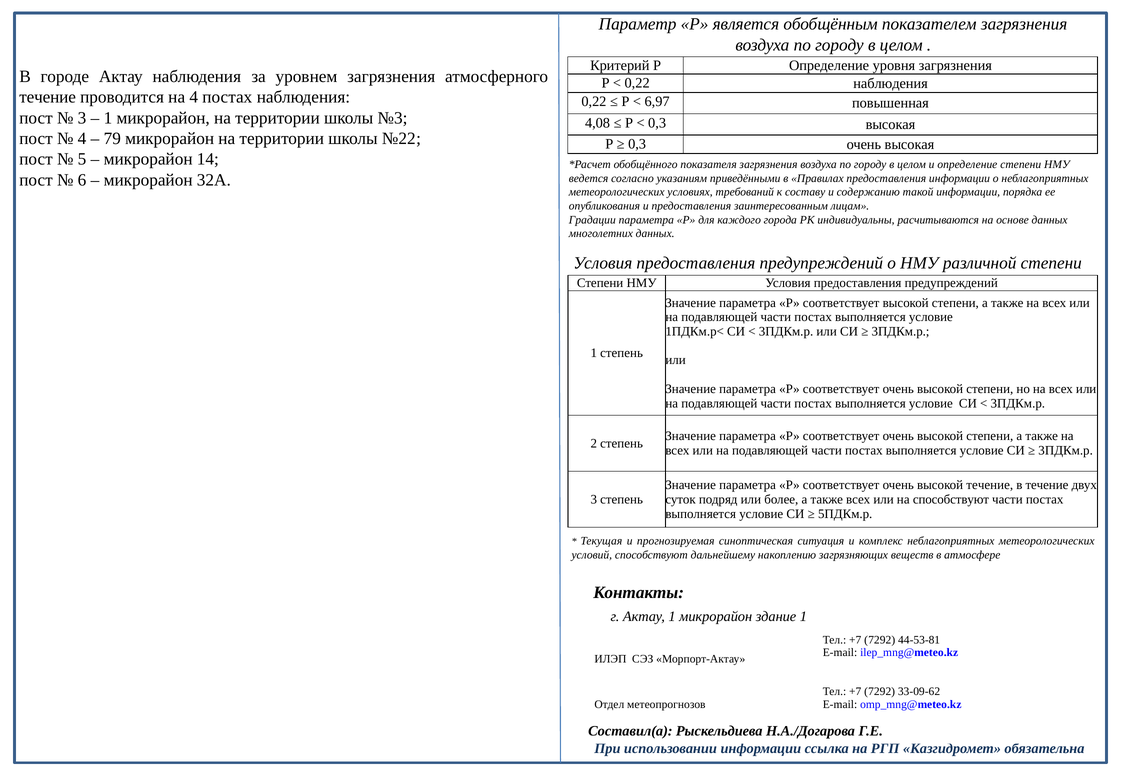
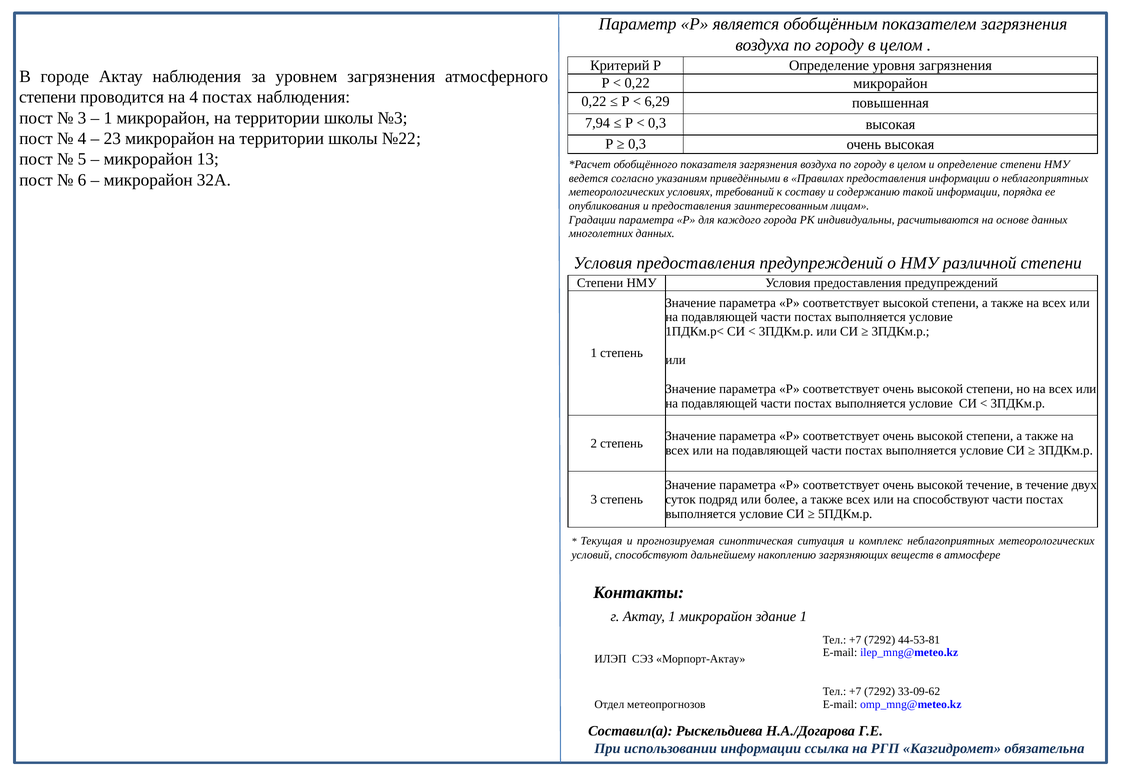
0,22 наблюдения: наблюдения -> микрорайон
течение at (48, 97): течение -> степени
6,97: 6,97 -> 6,29
4,08: 4,08 -> 7,94
79: 79 -> 23
14: 14 -> 13
